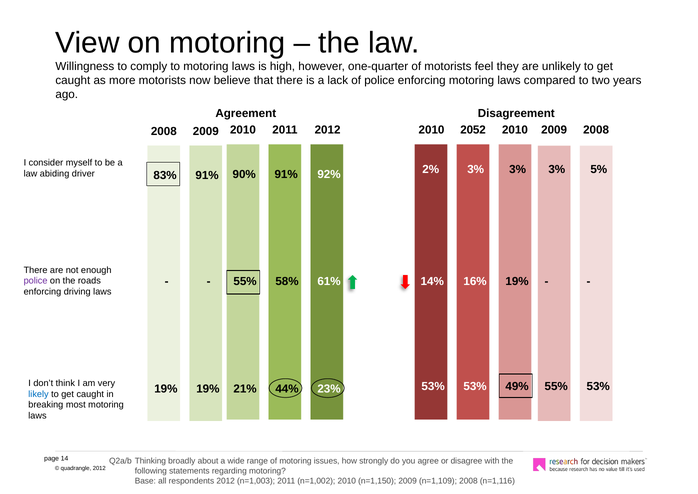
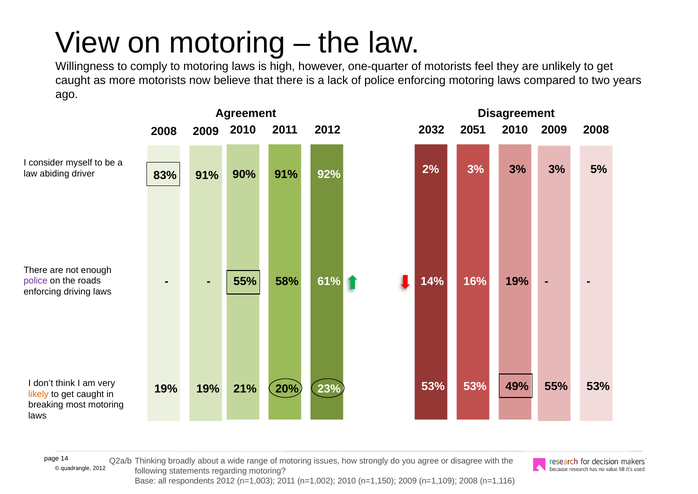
2010 at (431, 130): 2010 -> 2032
2052: 2052 -> 2051
44%: 44% -> 20%
likely colour: blue -> orange
